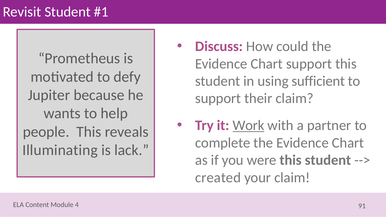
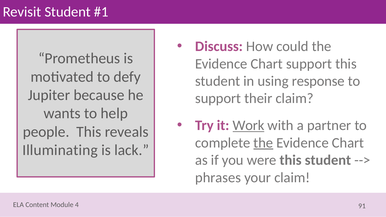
sufficient: sufficient -> response
the at (263, 143) underline: none -> present
created: created -> phrases
